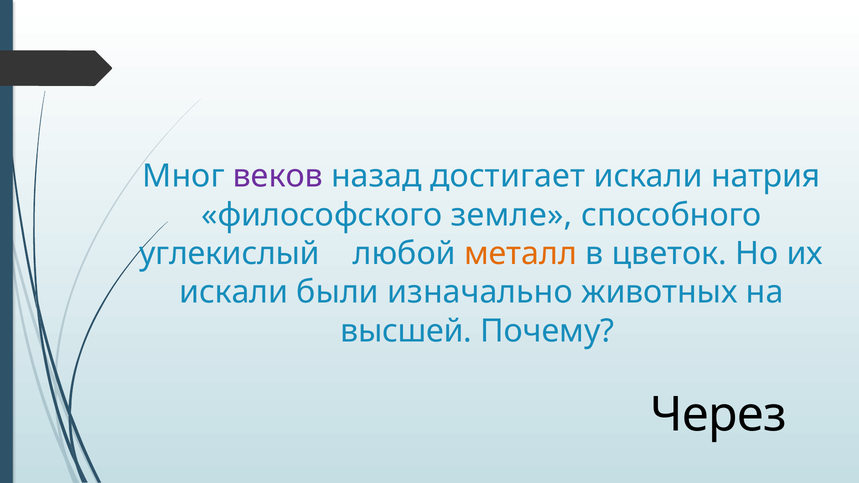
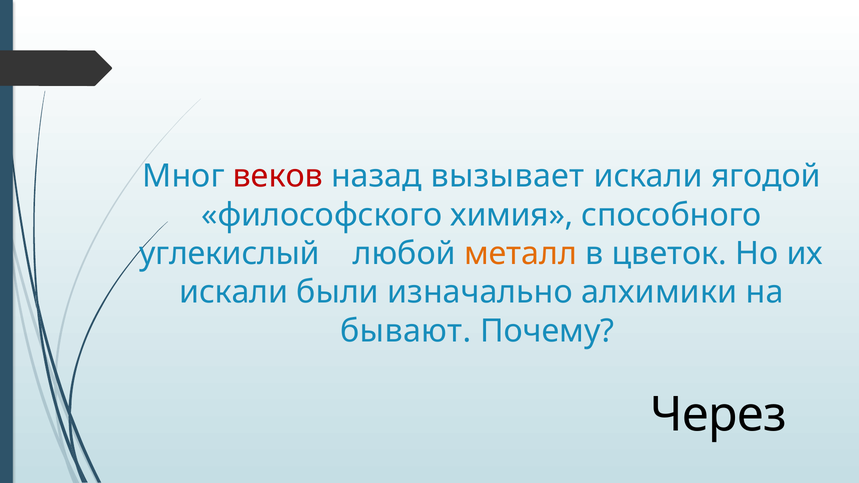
веков colour: purple -> red
достигает: достигает -> вызывает
натрия: натрия -> ягодой
земле: земле -> химия
животных: животных -> алхимики
высшей: высшей -> бывают
